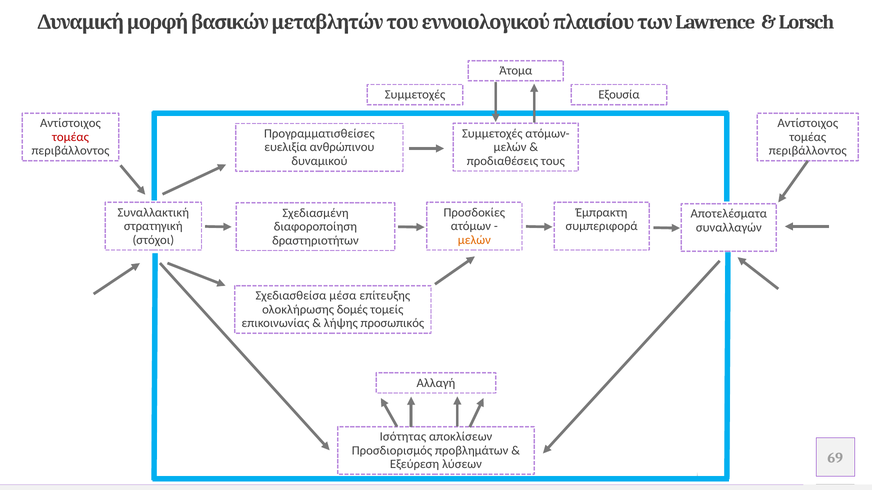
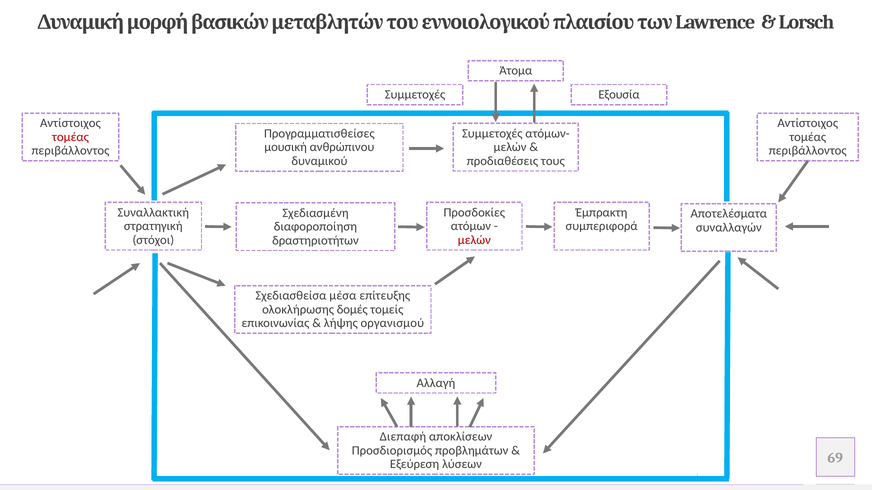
ευελιξία: ευελιξία -> μουσική
μελών at (474, 240) colour: orange -> red
προσωπικός: προσωπικός -> οργανισμού
Ισότητας: Ισότητας -> Διεπαφή
